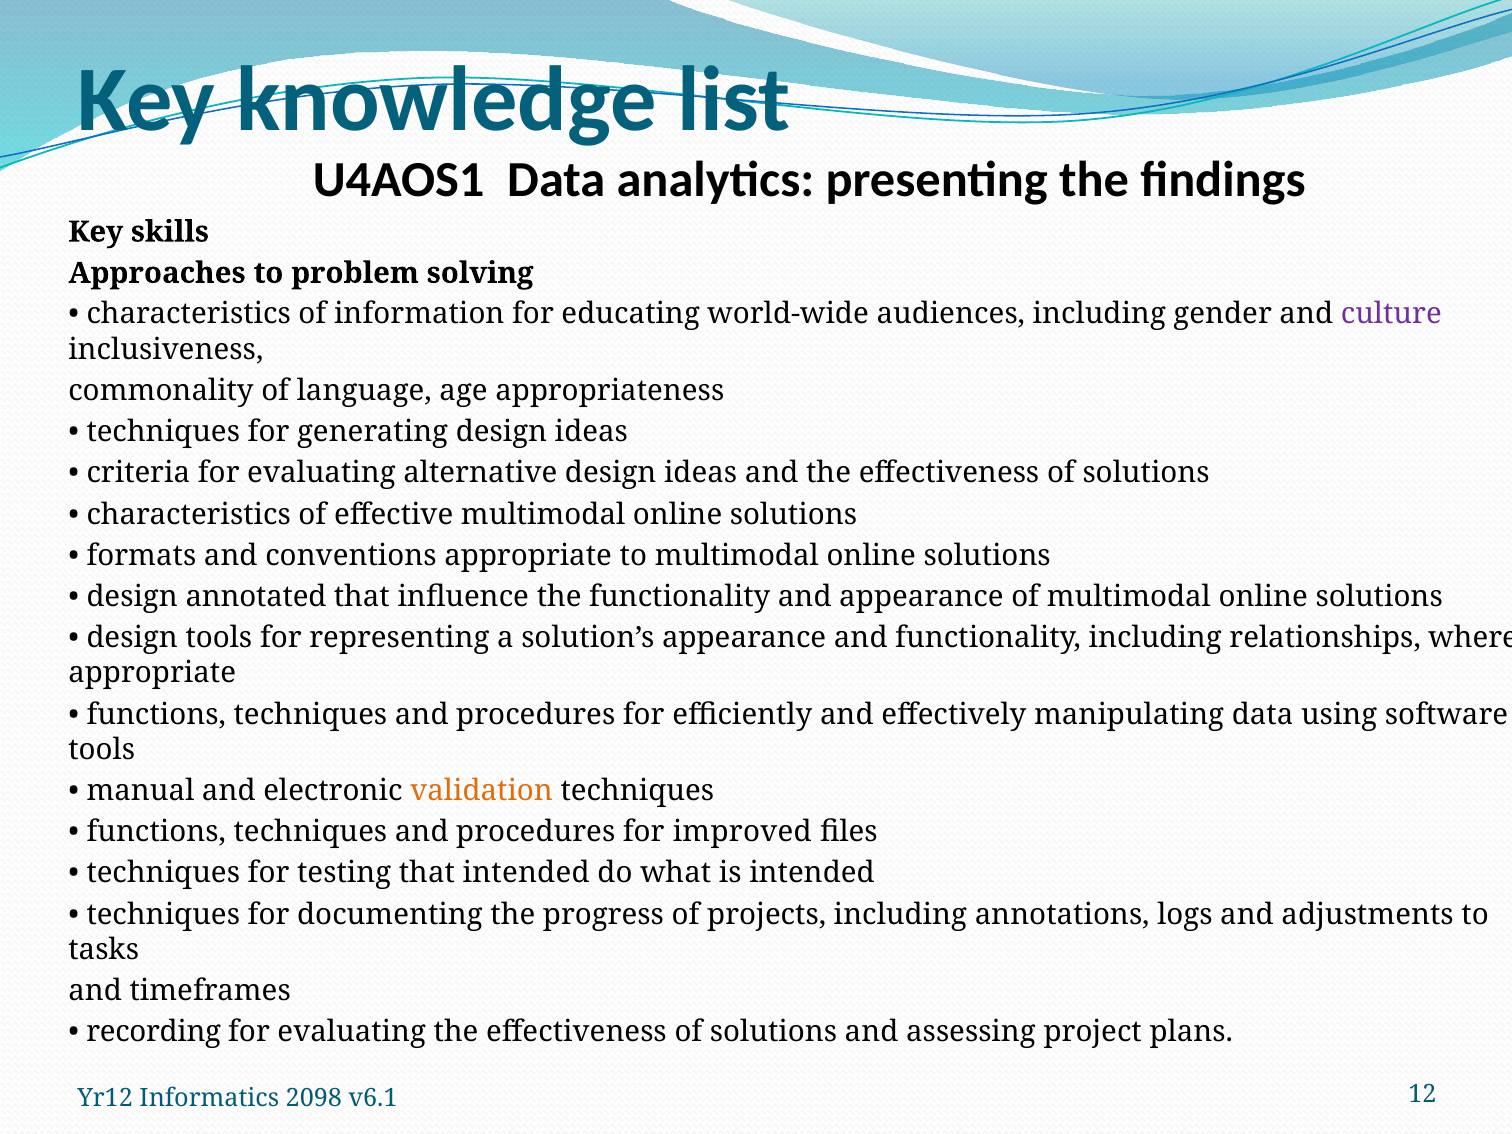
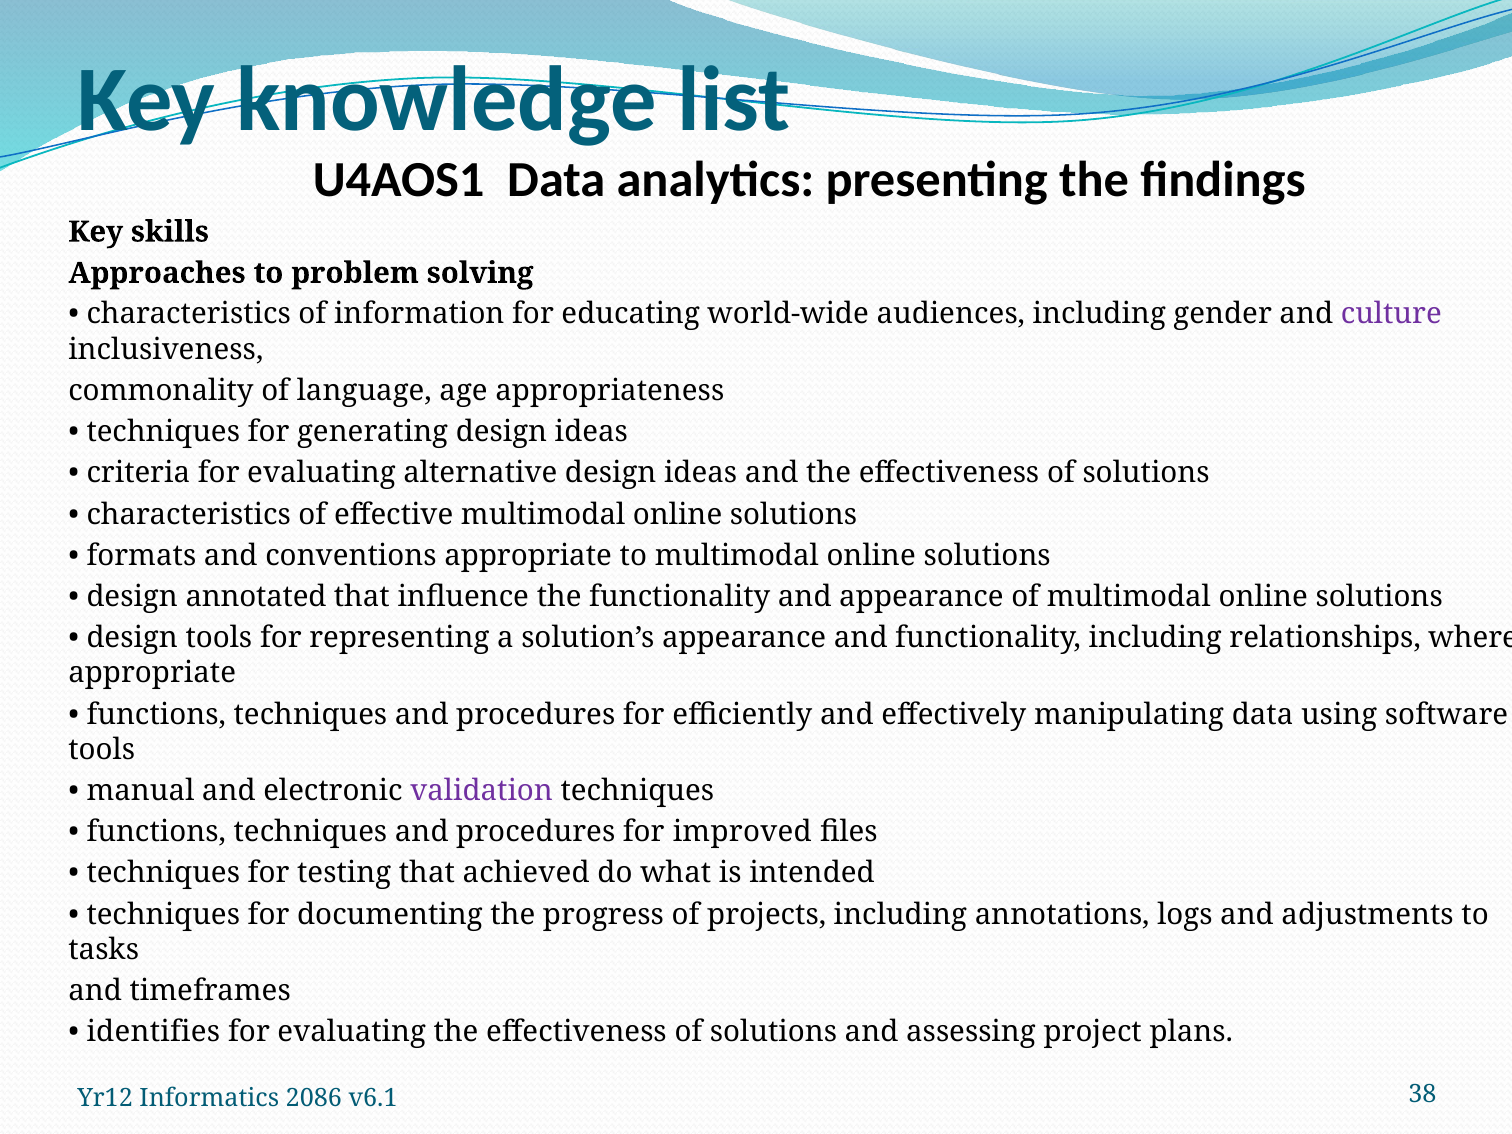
validation colour: orange -> purple
that intended: intended -> achieved
recording: recording -> identifies
2098: 2098 -> 2086
12: 12 -> 38
